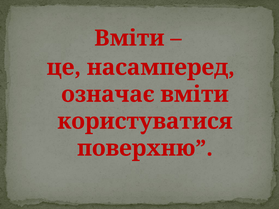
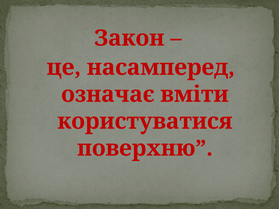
Вміти at (129, 38): Вміти -> Закон
